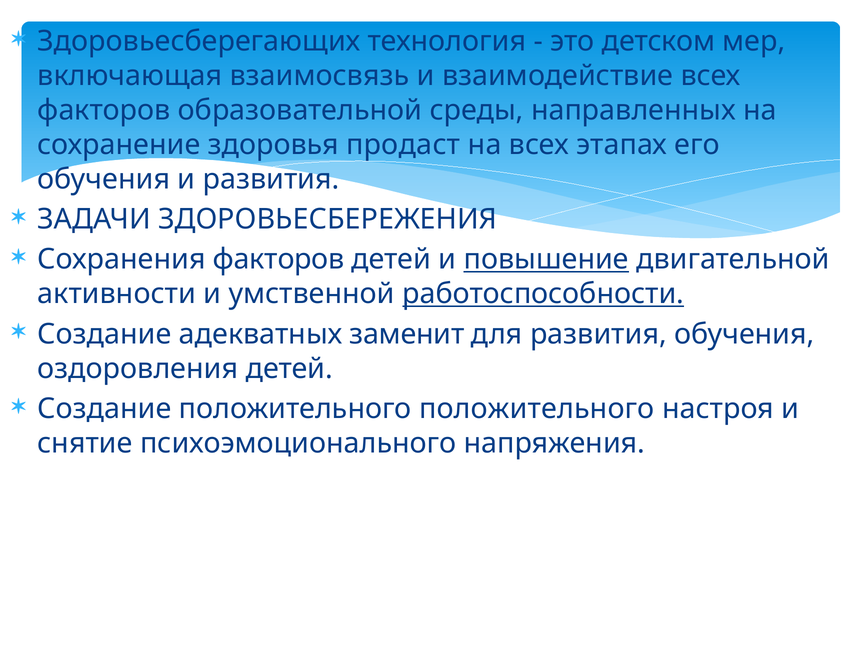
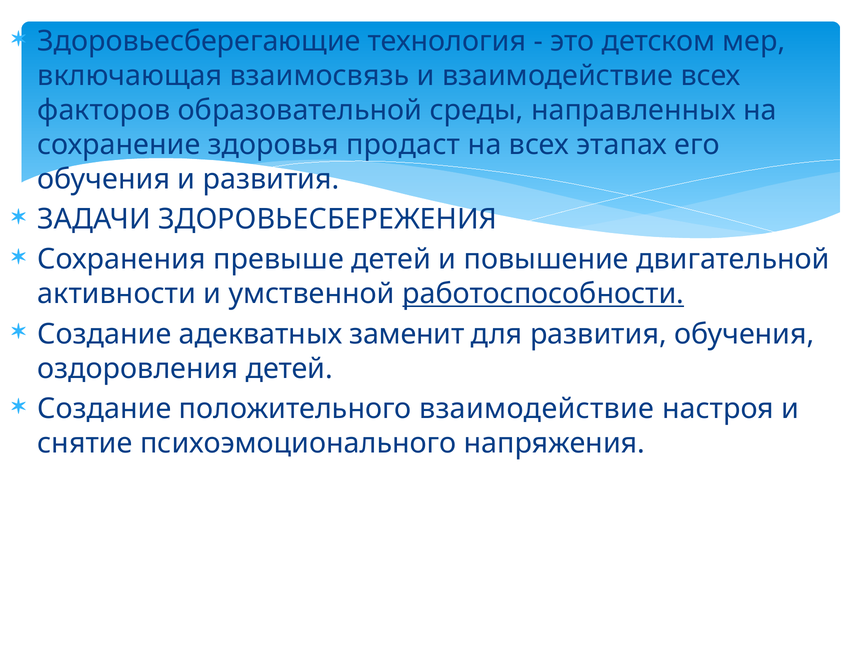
Здоровьесберегающих: Здоровьесберегающих -> Здоровьесберегающие
Сохранения факторов: факторов -> превыше
повышение underline: present -> none
положительного положительного: положительного -> взаимодействие
